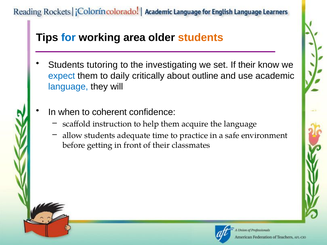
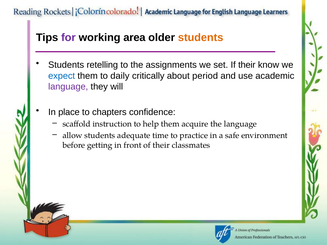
for colour: blue -> purple
tutoring: tutoring -> retelling
investigating: investigating -> assignments
outline: outline -> period
language at (68, 87) colour: blue -> purple
when: when -> place
coherent: coherent -> chapters
